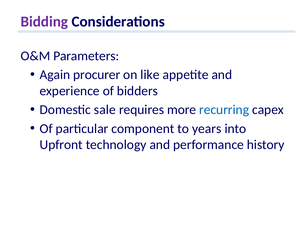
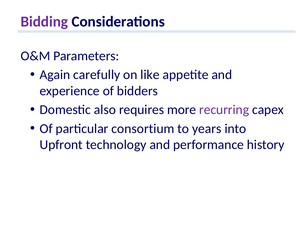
procurer: procurer -> carefully
sale: sale -> also
recurring colour: blue -> purple
component: component -> consortium
